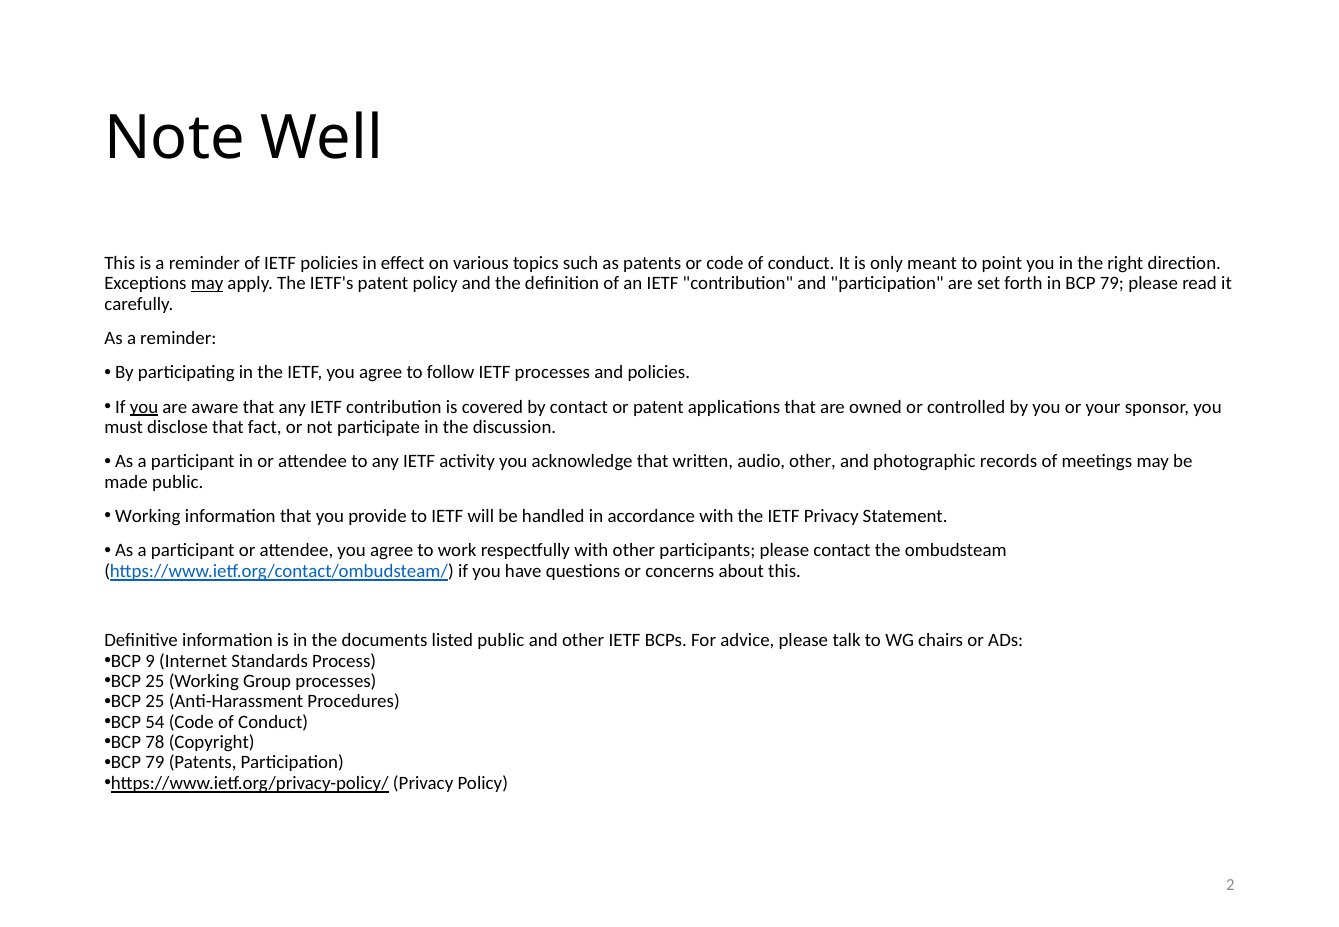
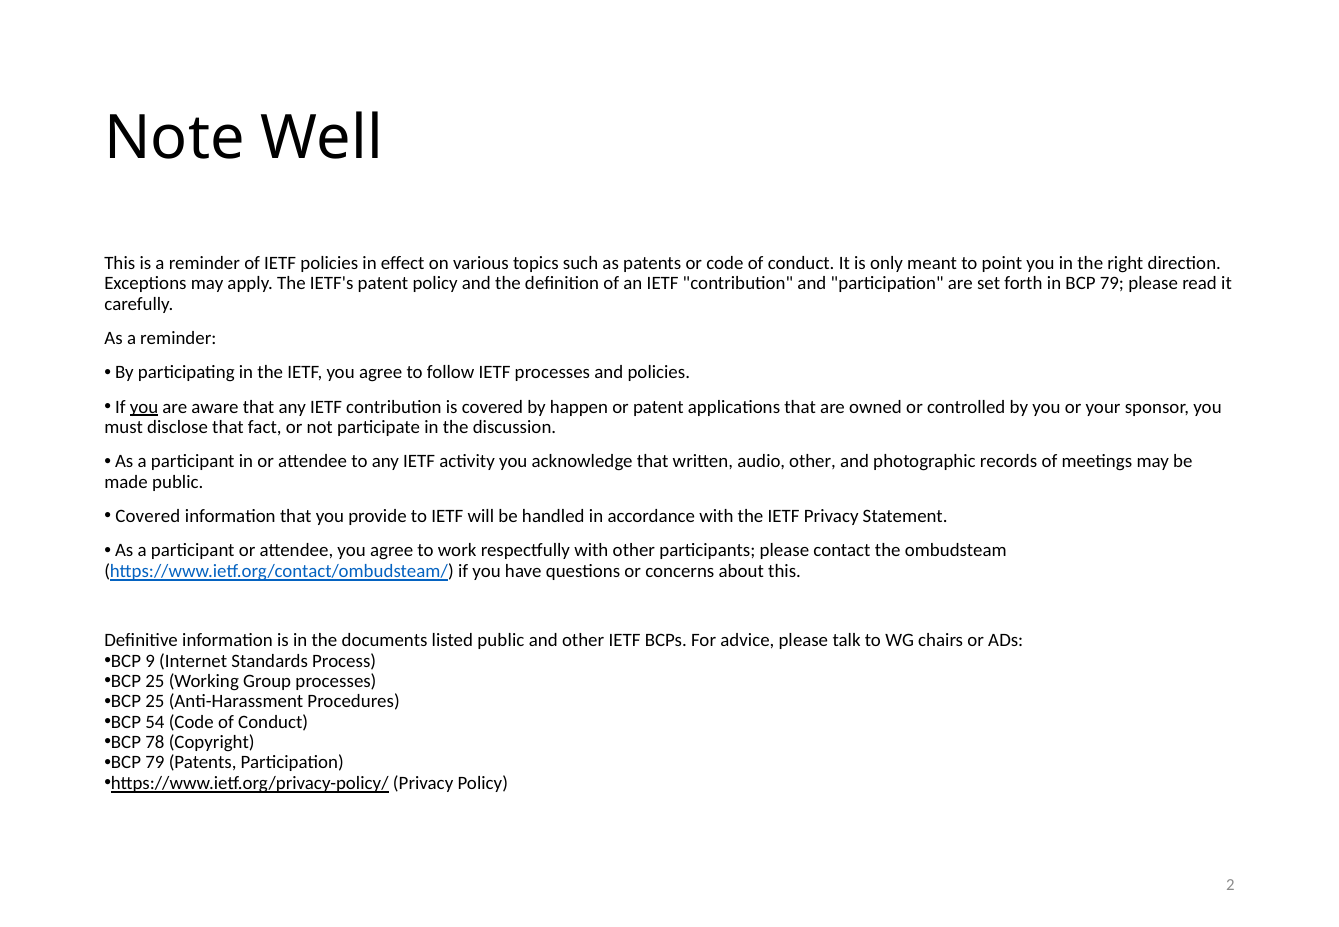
may at (207, 283) underline: present -> none
by contact: contact -> happen
Working at (148, 516): Working -> Covered
